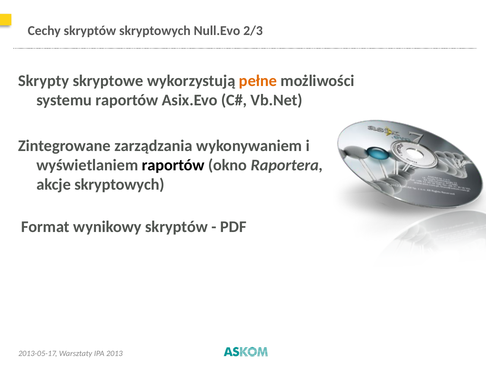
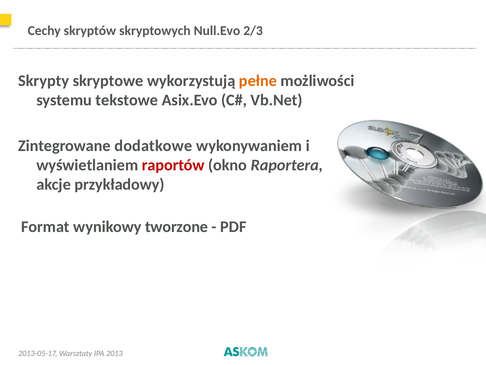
systemu raportów: raportów -> tekstowe
zarządzania: zarządzania -> dodatkowe
raportów at (173, 165) colour: black -> red
akcje skryptowych: skryptowych -> przykładowy
wynikowy skryptów: skryptów -> tworzone
